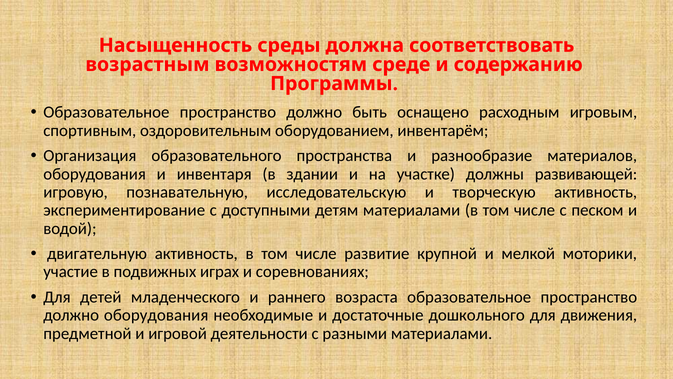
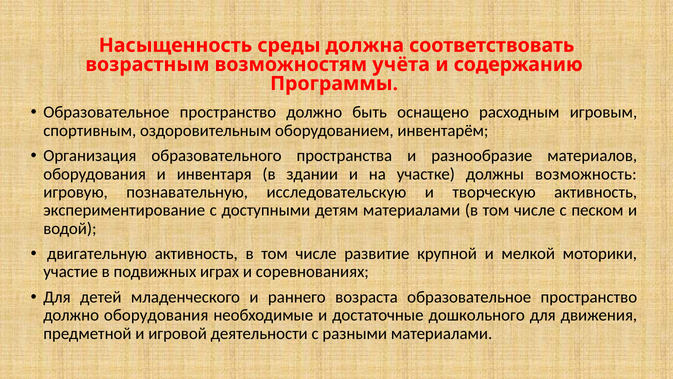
среде: среде -> учёта
развивающей: развивающей -> возможность
